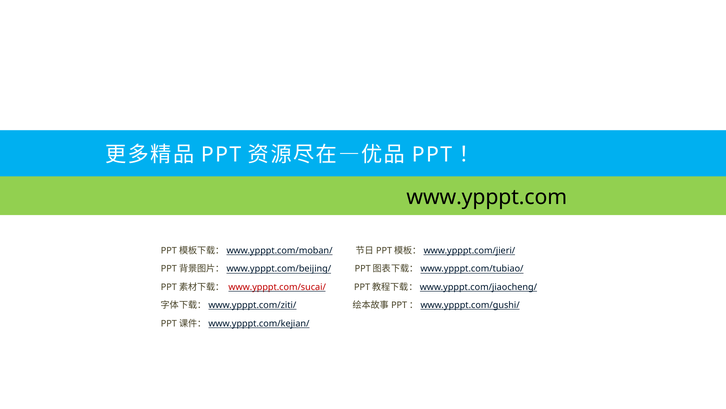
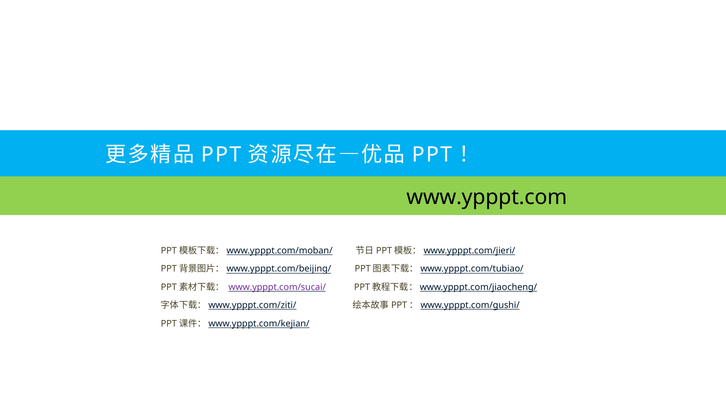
www.ypppt.com/sucai/ colour: red -> purple
